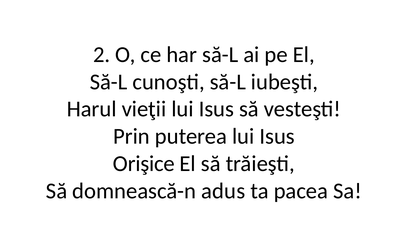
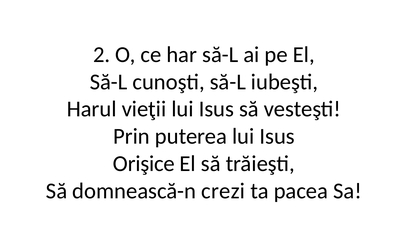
adus: adus -> crezi
